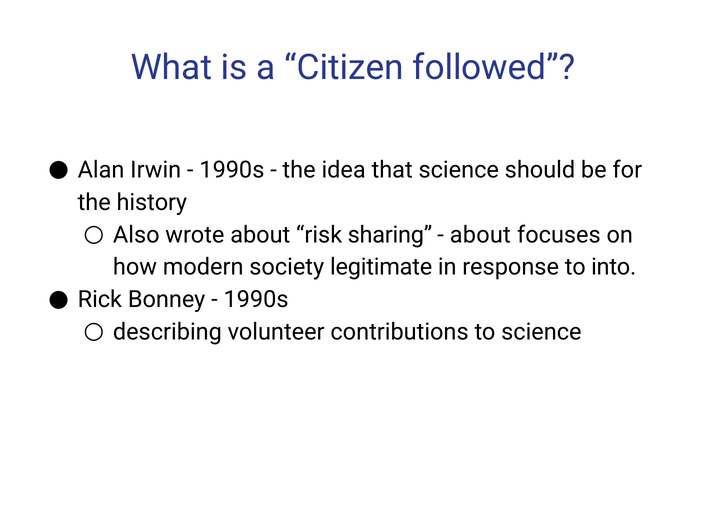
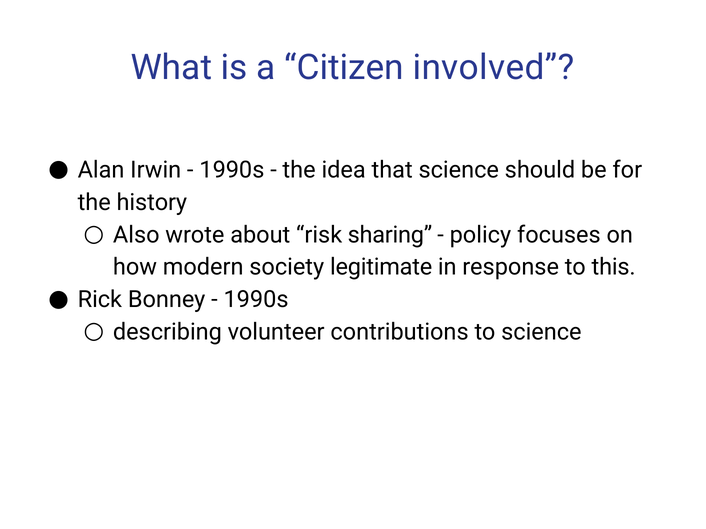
followed: followed -> involved
about at (480, 235): about -> policy
into: into -> this
